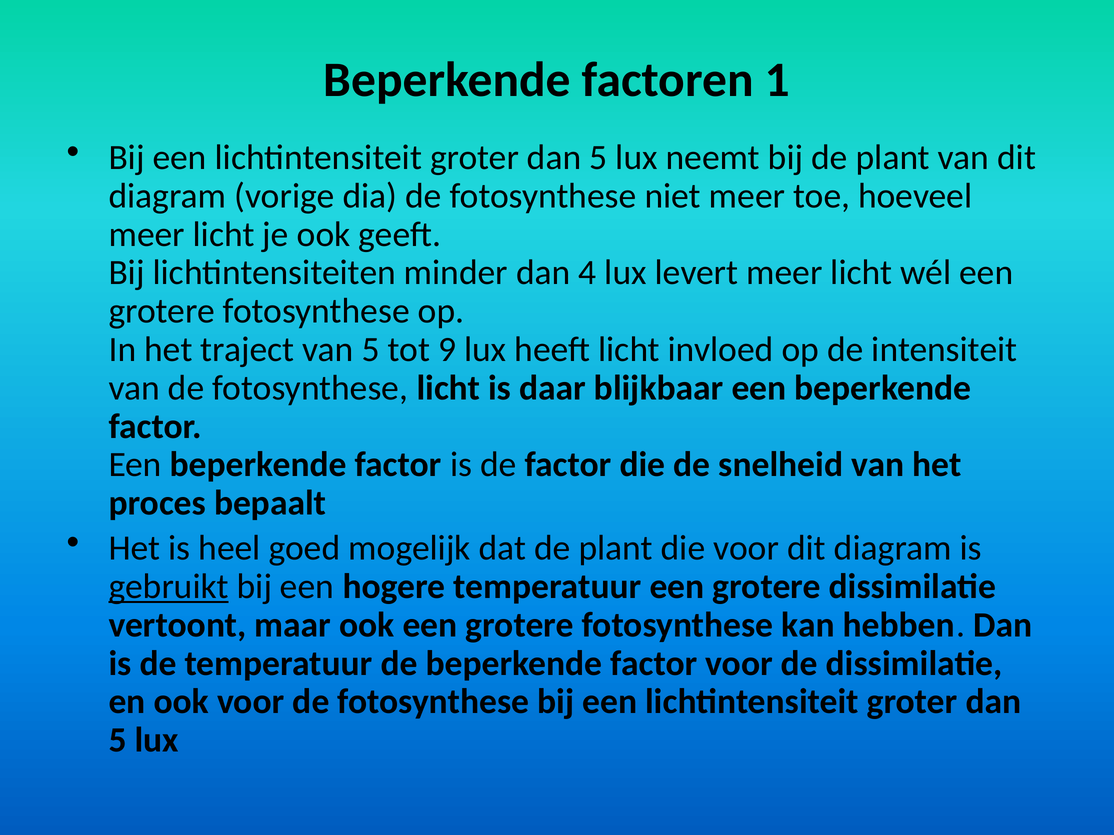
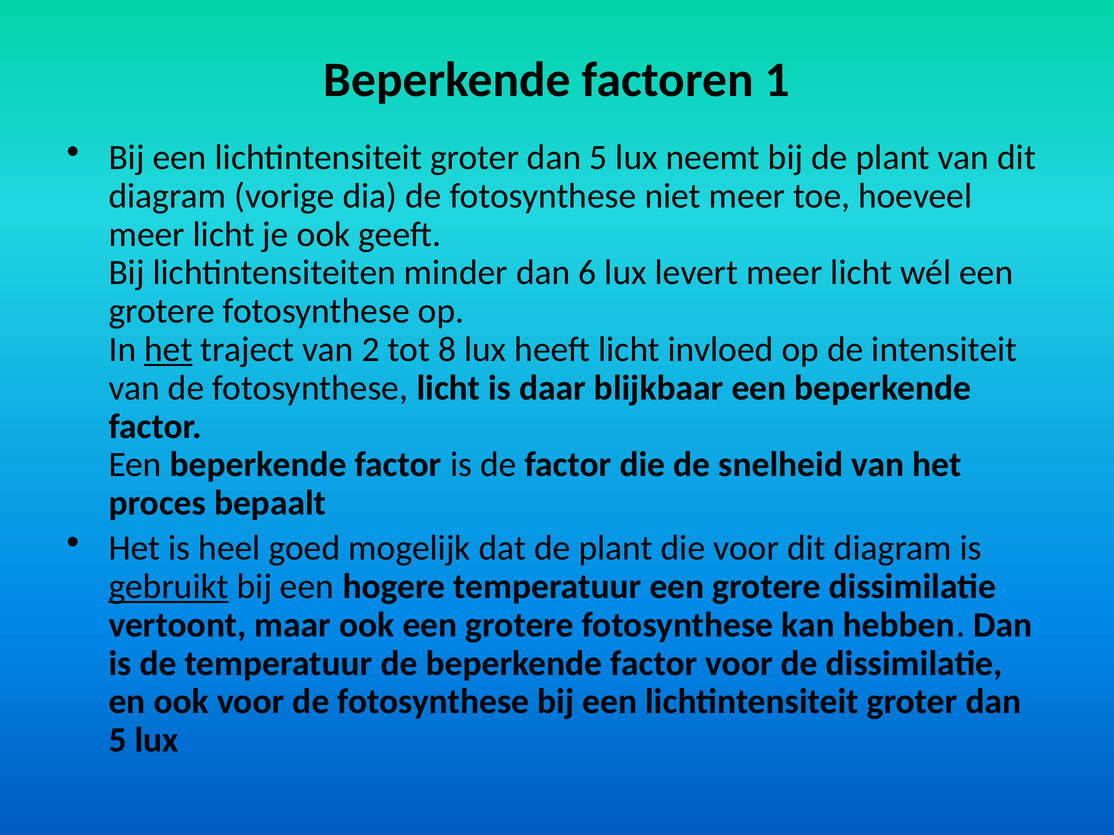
4: 4 -> 6
het at (168, 350) underline: none -> present
van 5: 5 -> 2
9: 9 -> 8
